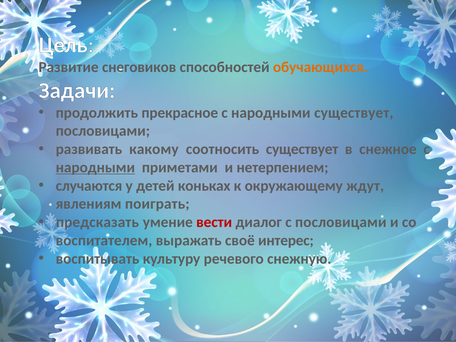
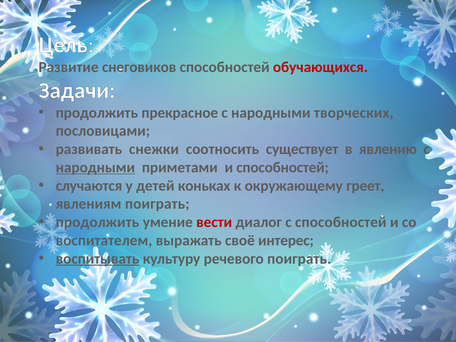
обучающихся colour: orange -> red
народными существует: существует -> творческих
какому: какому -> снежки
снежное: снежное -> явлению
и нетерпением: нетерпением -> способностей
ждут: ждут -> греет
предсказать at (97, 222): предсказать -> продолжить
с пословицами: пословицами -> способностей
воспитывать underline: none -> present
речевого снежную: снежную -> поиграть
